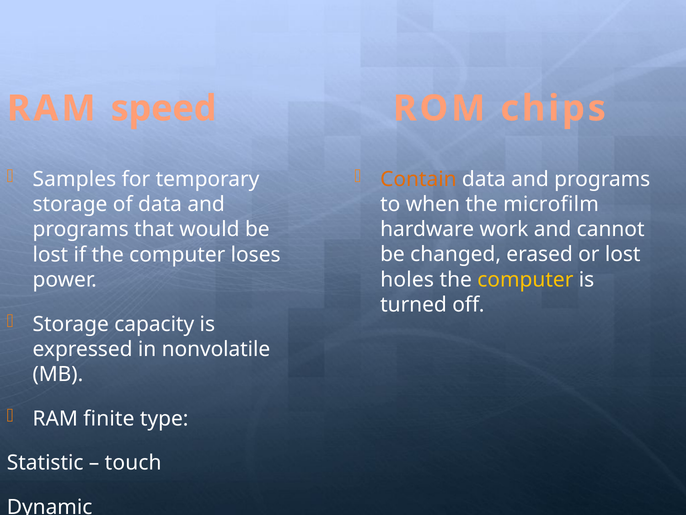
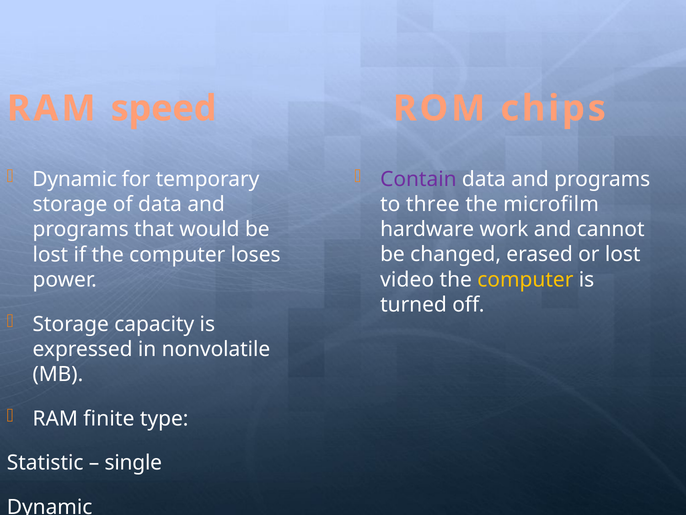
Samples at (74, 179): Samples -> Dynamic
Contain colour: orange -> purple
when: when -> three
holes: holes -> video
touch: touch -> single
